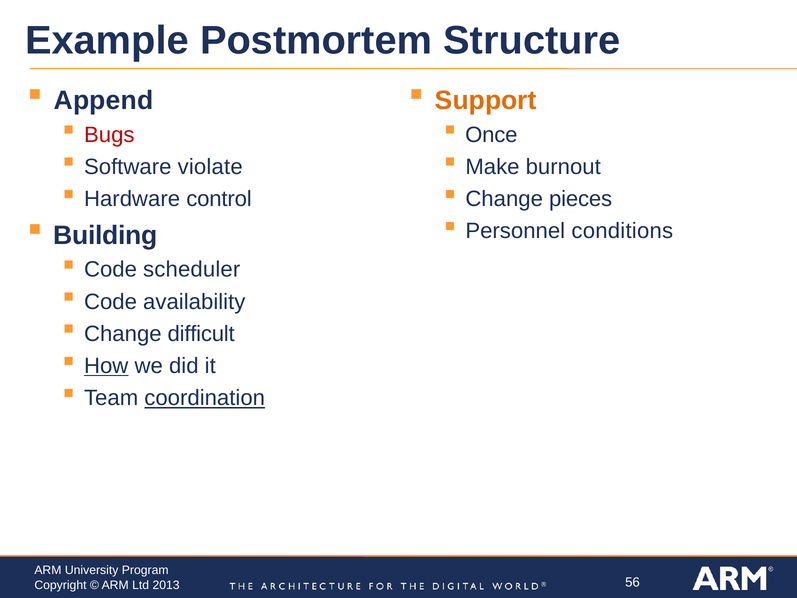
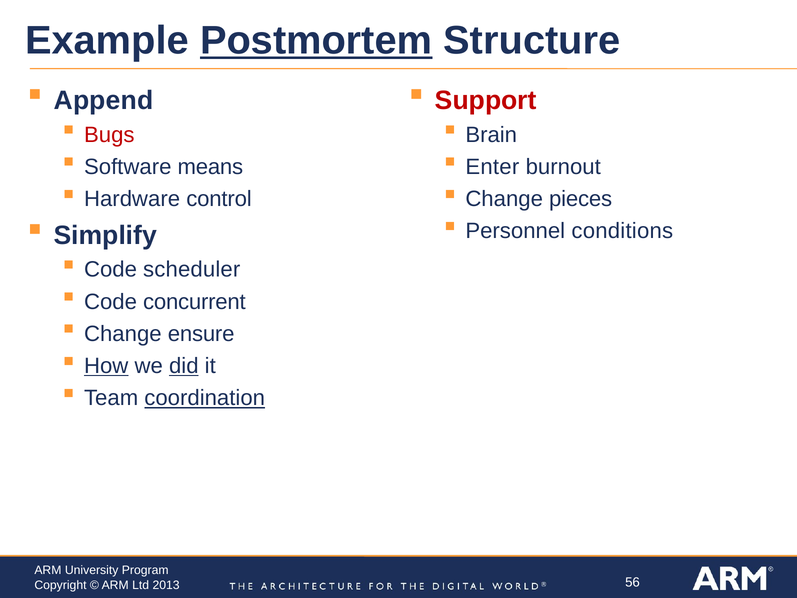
Postmortem underline: none -> present
Support colour: orange -> red
Once: Once -> Brain
violate: violate -> means
Make: Make -> Enter
Building: Building -> Simplify
availability: availability -> concurrent
difficult: difficult -> ensure
did underline: none -> present
